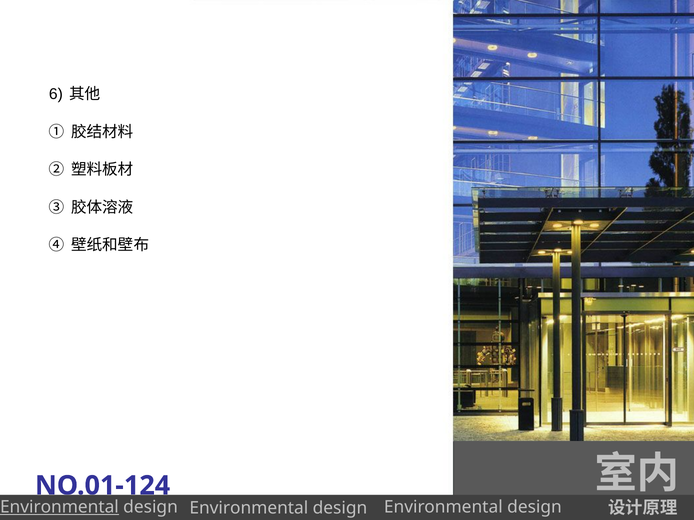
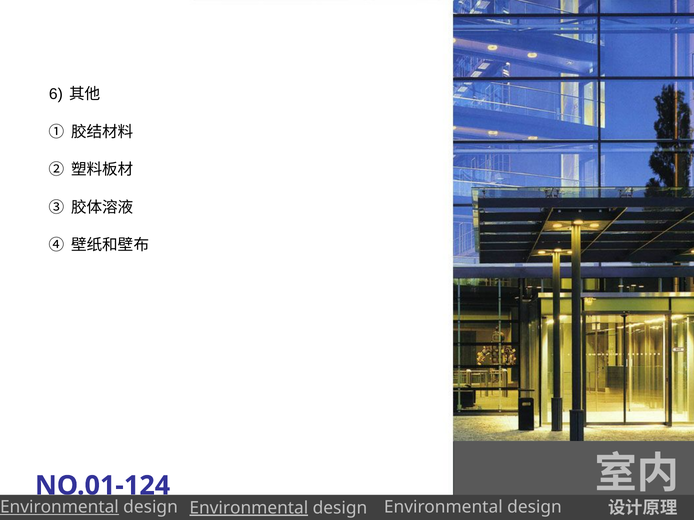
Environmental at (249, 508) underline: none -> present
